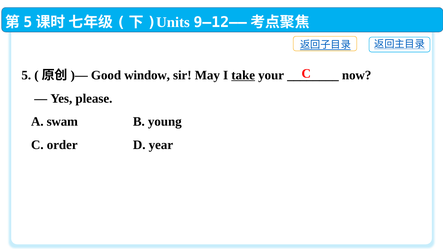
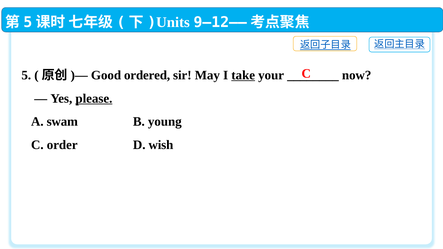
window: window -> ordered
please underline: none -> present
year: year -> wish
